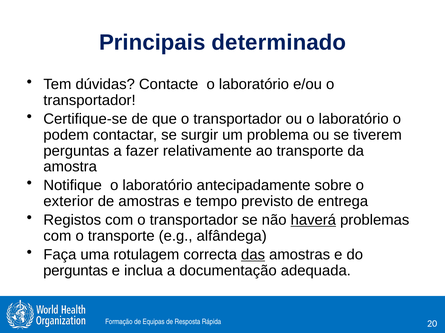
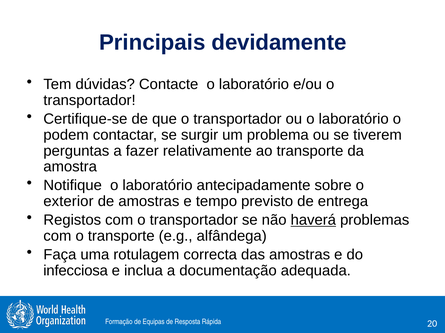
determinado: determinado -> devidamente
das underline: present -> none
perguntas at (76, 271): perguntas -> infecciosa
